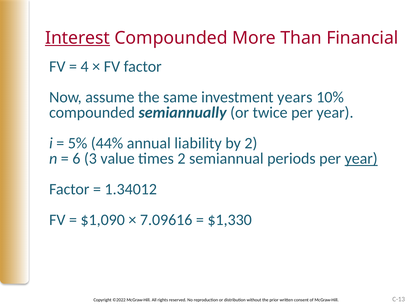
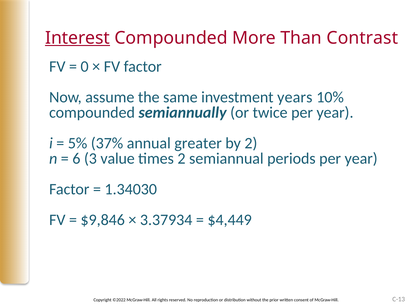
Financial: Financial -> Contrast
4: 4 -> 0
44%: 44% -> 37%
liability: liability -> greater
year at (361, 158) underline: present -> none
1.34012: 1.34012 -> 1.34030
$1,090: $1,090 -> $9,846
7.09616: 7.09616 -> 3.37934
$1,330: $1,330 -> $4,449
